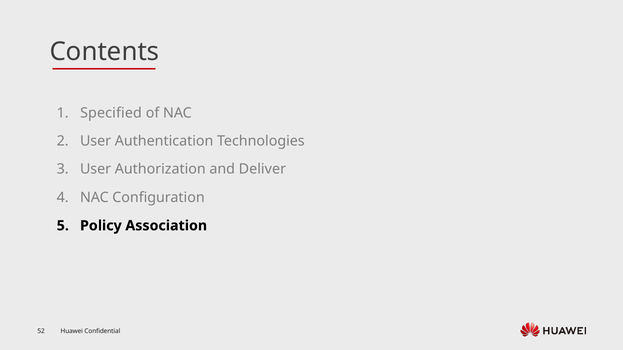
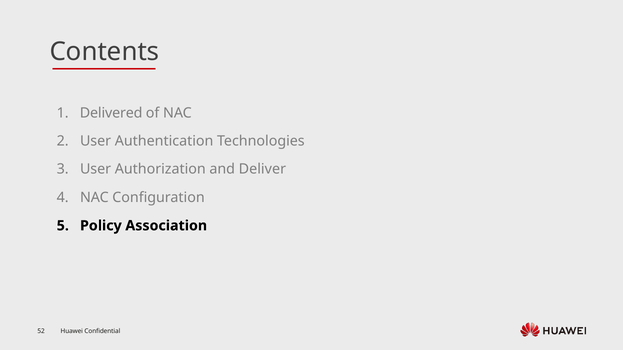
Specified: Specified -> Delivered
